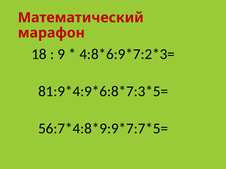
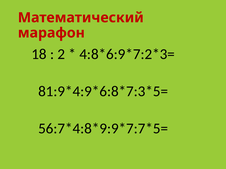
9: 9 -> 2
